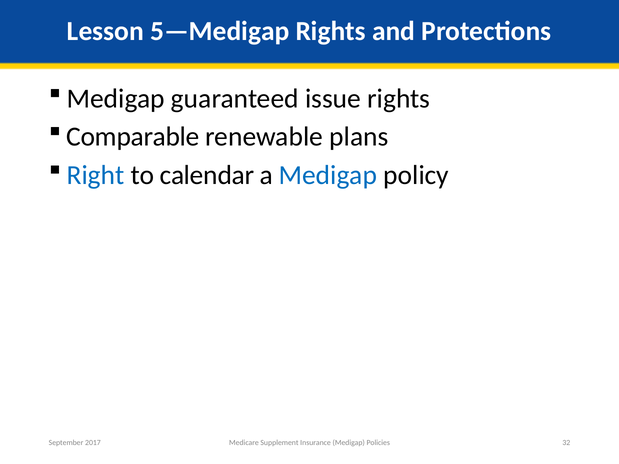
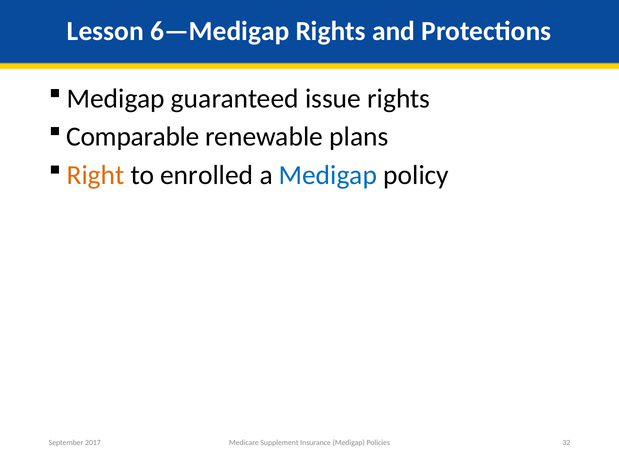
5—Medigap: 5—Medigap -> 6—Medigap
Right colour: blue -> orange
calendar: calendar -> enrolled
